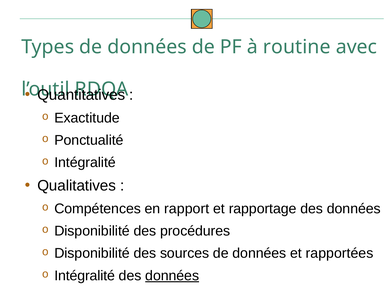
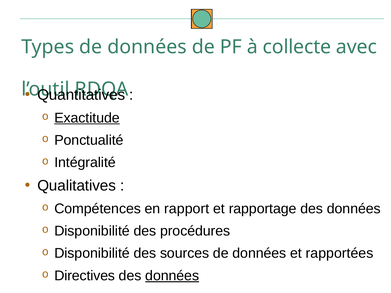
routine: routine -> collecte
Exactitude underline: none -> present
Intégralité at (85, 276): Intégralité -> Directives
